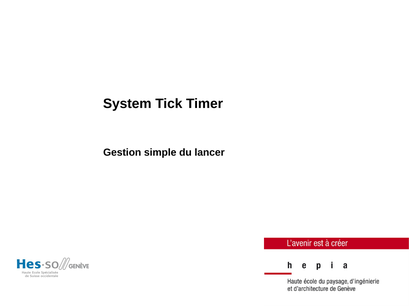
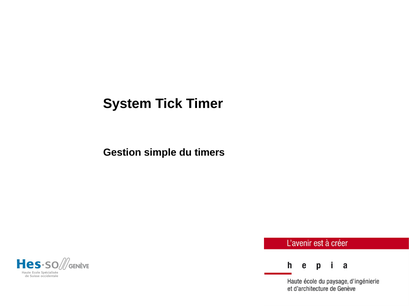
lancer: lancer -> timers
